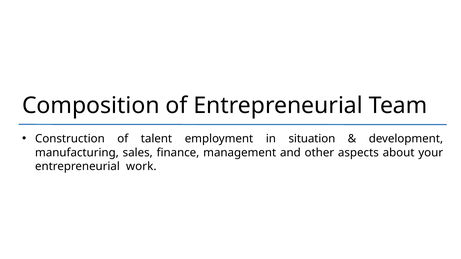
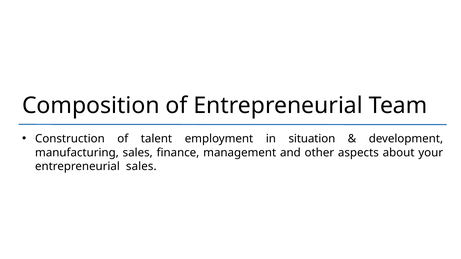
entrepreneurial work: work -> sales
